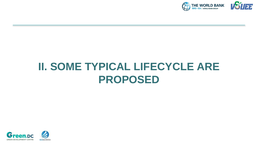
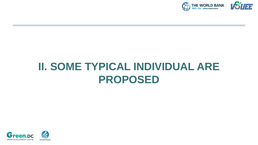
LIFECYCLE: LIFECYCLE -> INDIVIDUAL
